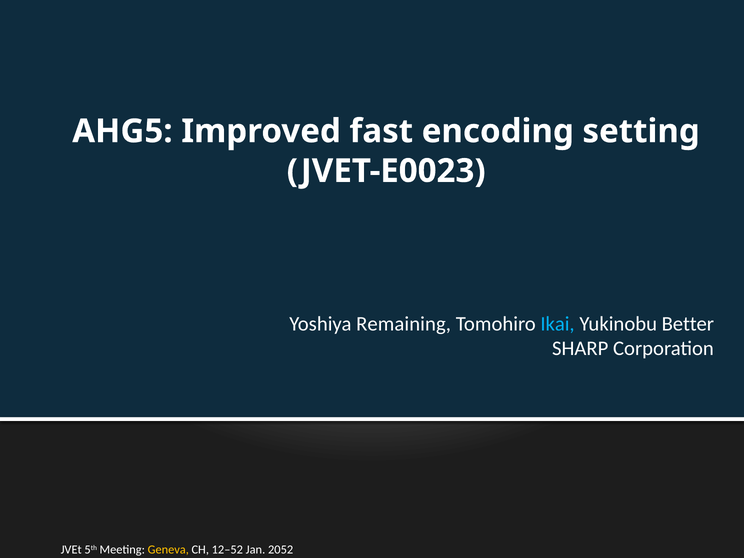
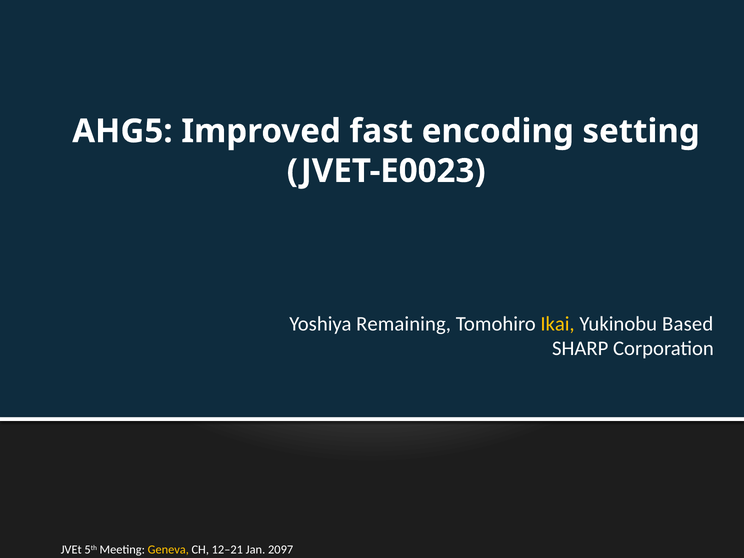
Ikai colour: light blue -> yellow
Better: Better -> Based
12–52: 12–52 -> 12–21
2052: 2052 -> 2097
